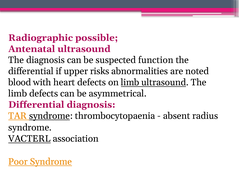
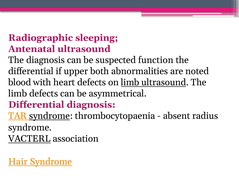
possible: possible -> sleeping
risks: risks -> both
Poor: Poor -> Hair
